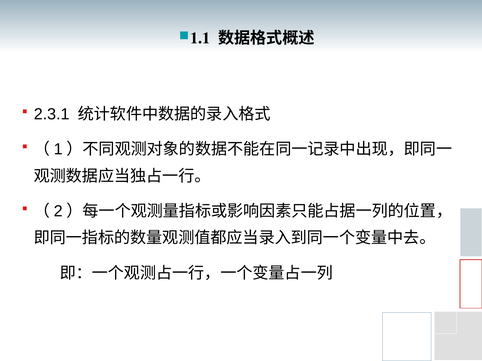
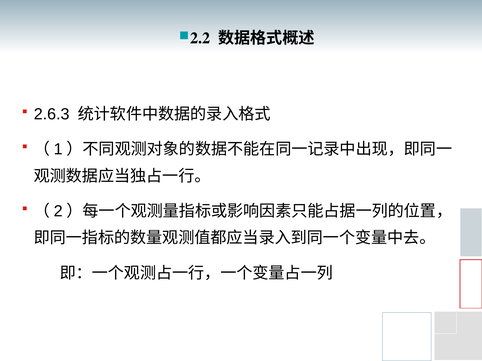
1.1: 1.1 -> 2.2
2.3.1: 2.3.1 -> 2.6.3
